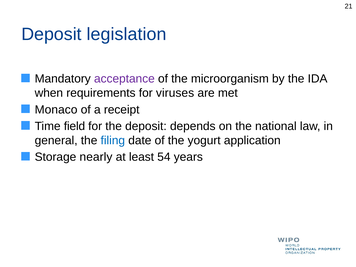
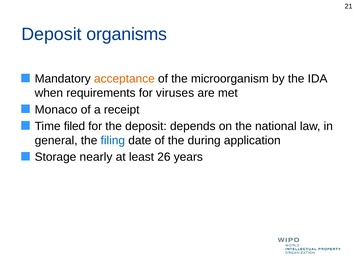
legislation: legislation -> organisms
acceptance colour: purple -> orange
field: field -> filed
yogurt: yogurt -> during
54: 54 -> 26
